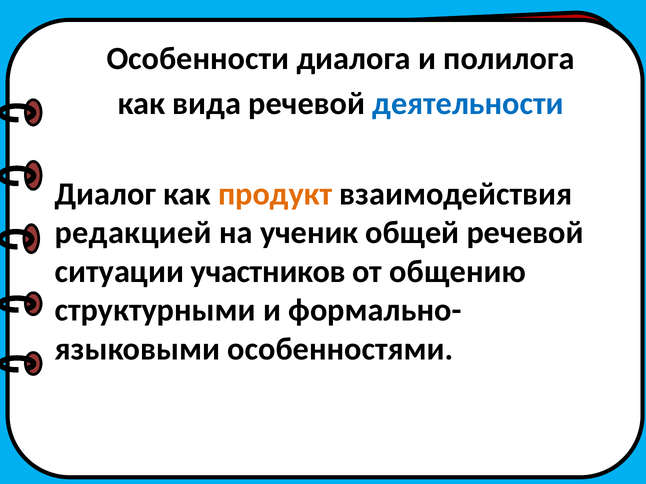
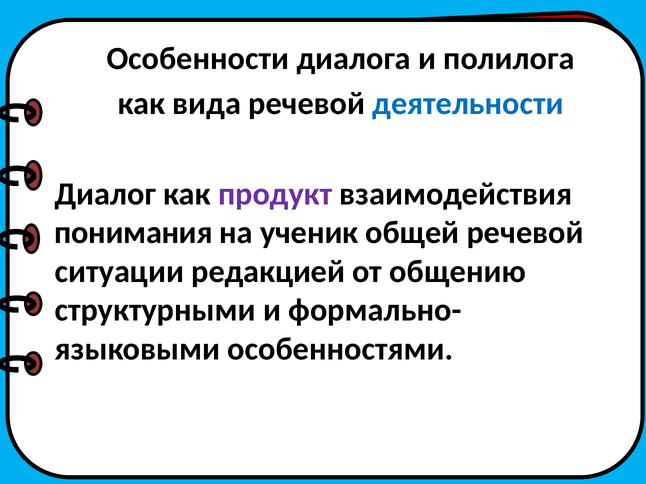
продукт colour: orange -> purple
редакцией: редакцией -> понимания
участников: участников -> редакцией
